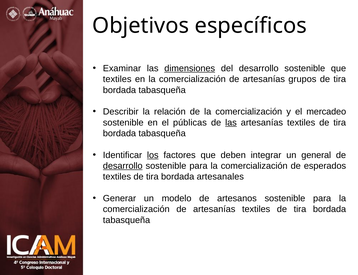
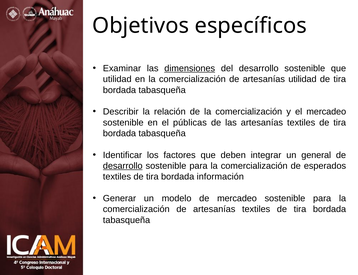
textiles at (117, 79): textiles -> utilidad
artesanías grupos: grupos -> utilidad
las at (231, 123) underline: present -> none
los underline: present -> none
artesanales: artesanales -> información
de artesanos: artesanos -> mercadeo
